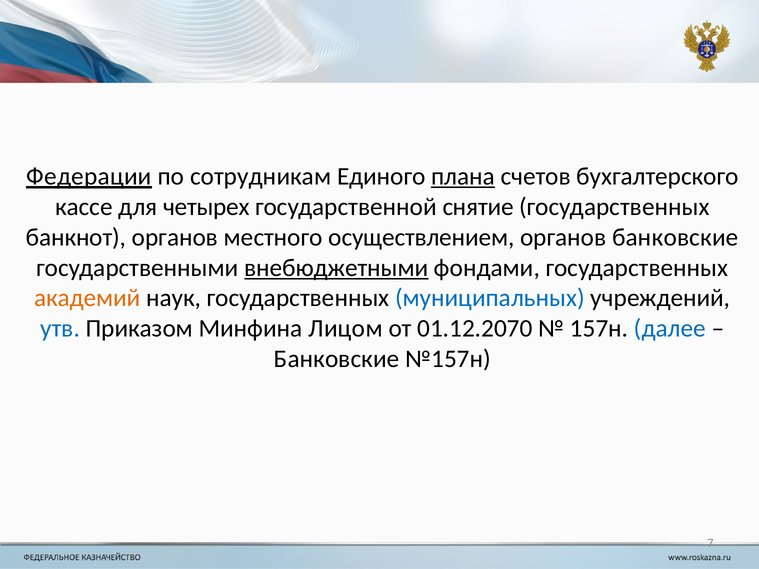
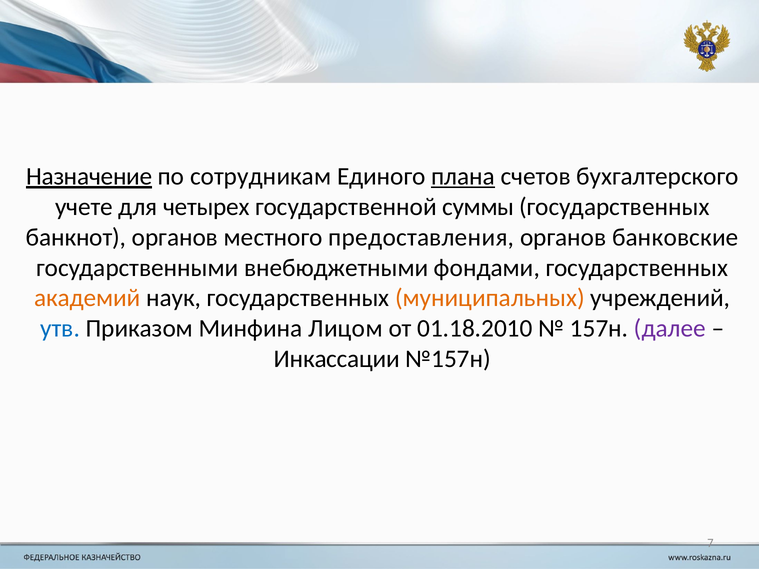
Федерации: Федерации -> Назначение
кассе: кассе -> учете
снятие: снятие -> суммы
осуществлением: осуществлением -> предоставления
внебюджетными underline: present -> none
муниципальных colour: blue -> orange
01.12.2070: 01.12.2070 -> 01.18.2010
далее colour: blue -> purple
Банковские at (337, 359): Банковские -> Инкассации
